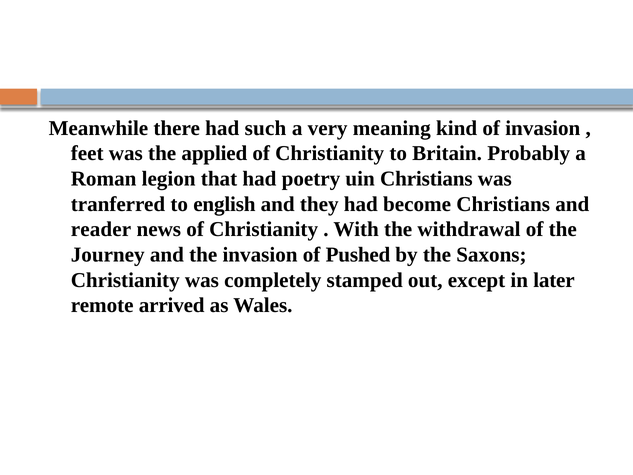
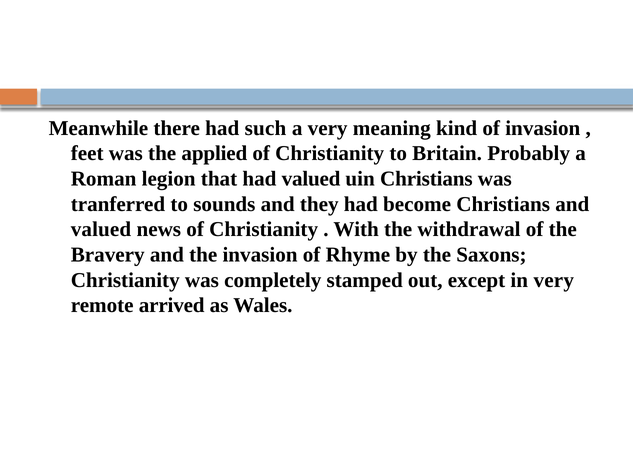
had poetry: poetry -> valued
english: english -> sounds
reader at (101, 229): reader -> valued
Journey: Journey -> Bravery
Pushed: Pushed -> Rhyme
in later: later -> very
